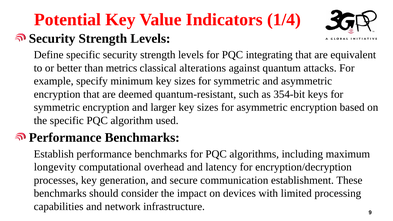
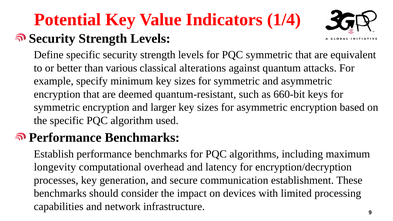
PQC integrating: integrating -> symmetric
metrics: metrics -> various
354-bit: 354-bit -> 660-bit
